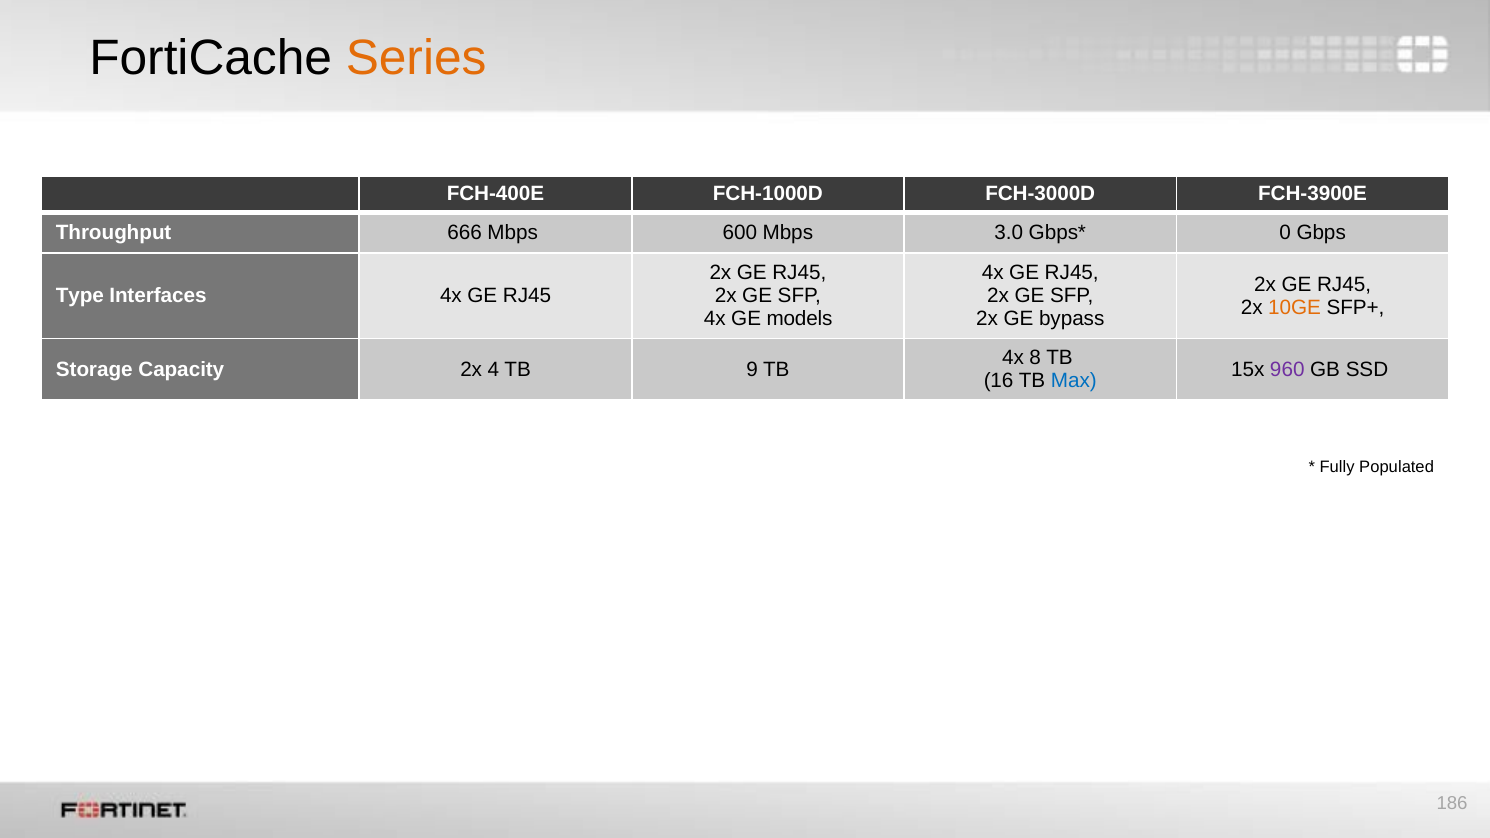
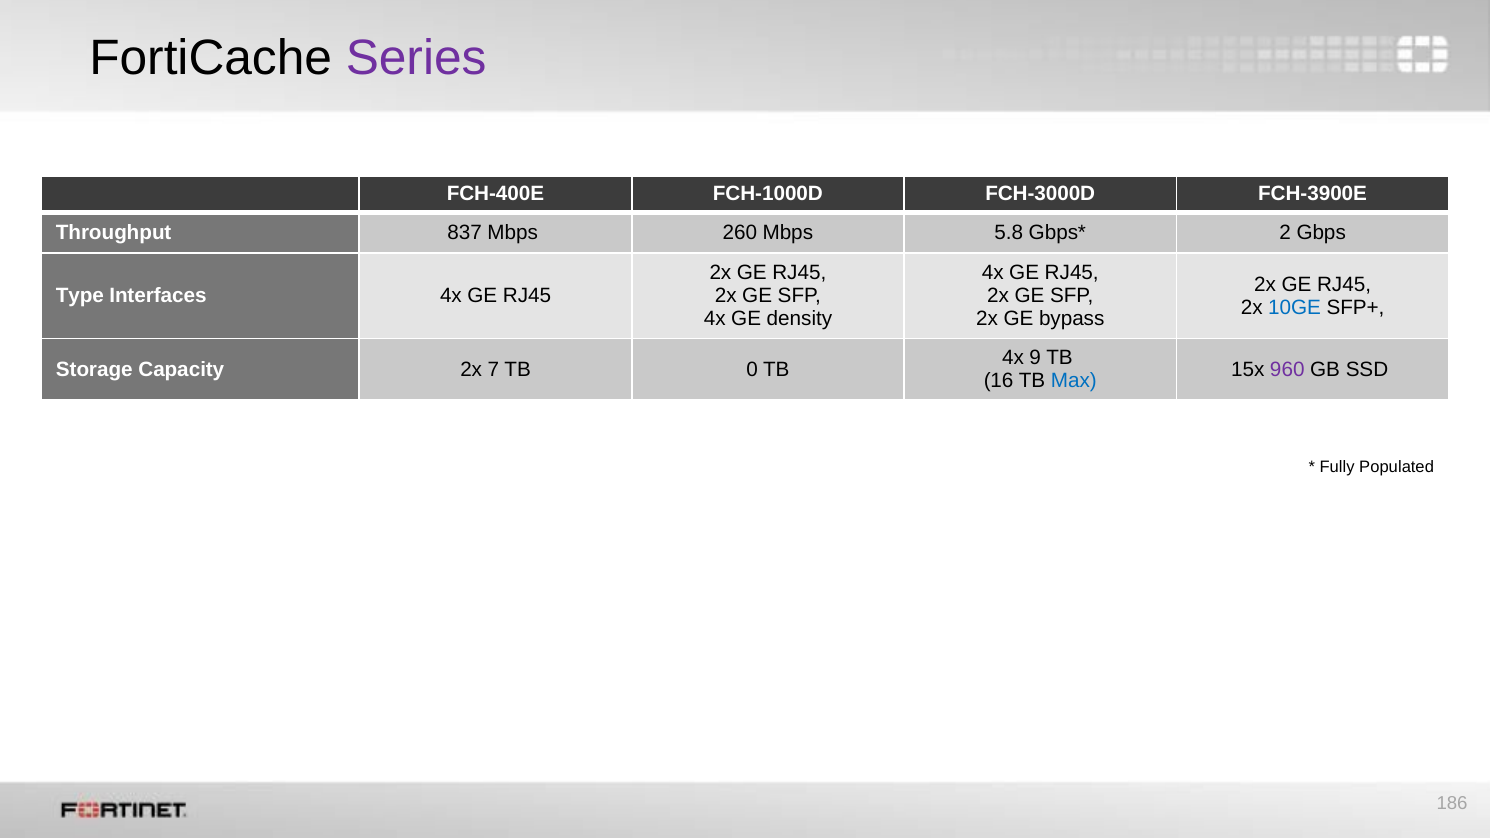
Series colour: orange -> purple
666: 666 -> 837
600: 600 -> 260
3.0: 3.0 -> 5.8
0: 0 -> 2
10GE colour: orange -> blue
models: models -> density
8: 8 -> 9
4: 4 -> 7
9: 9 -> 0
